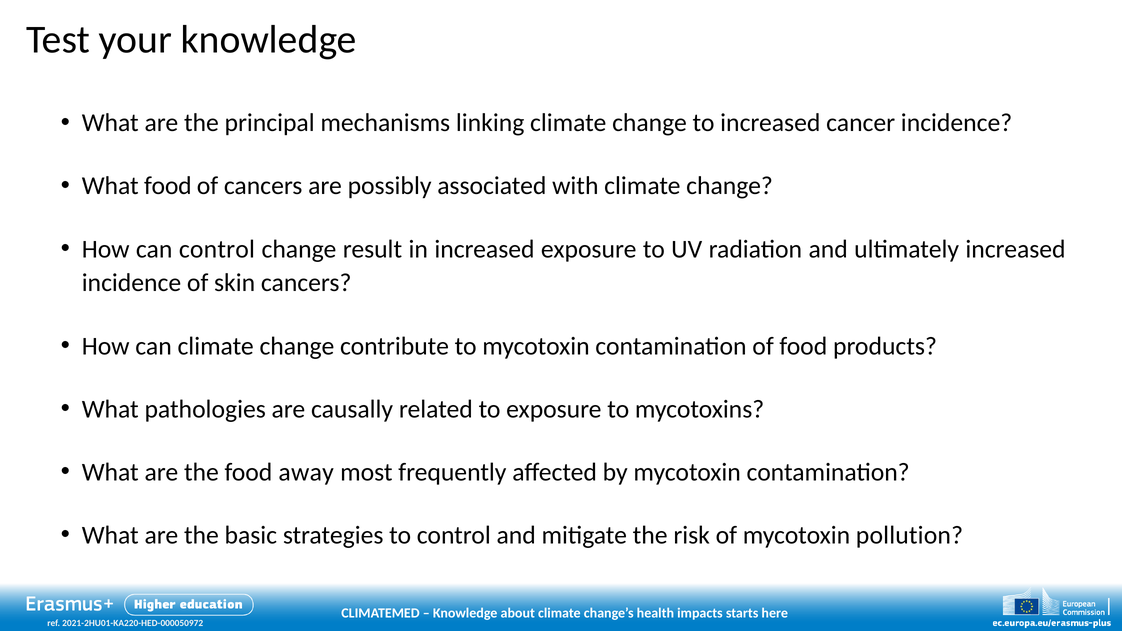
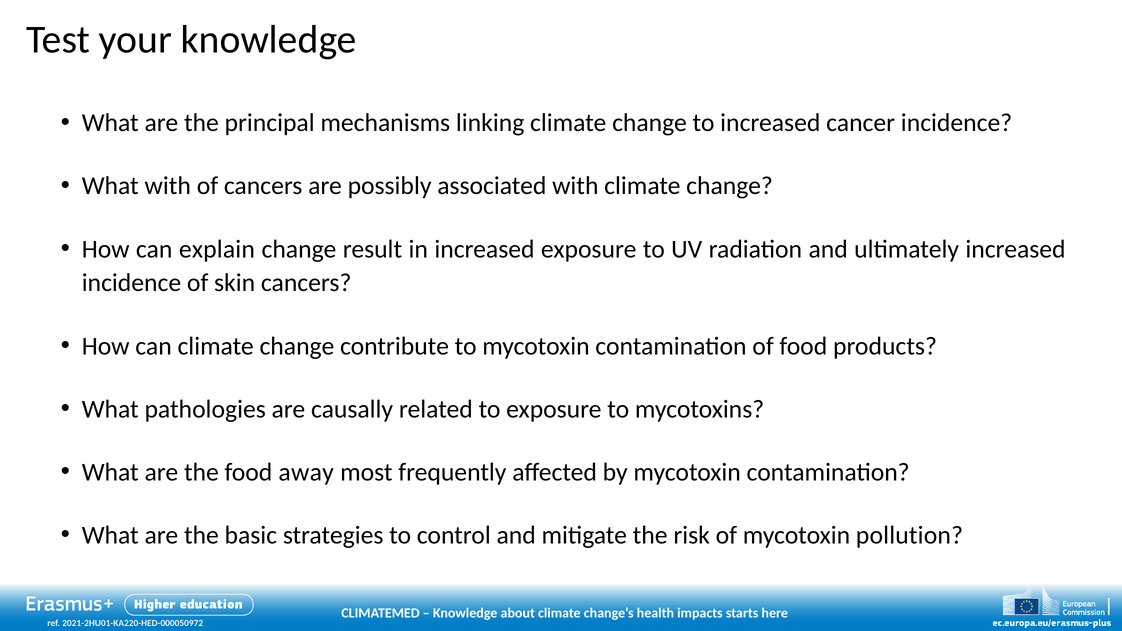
What food: food -> with
can control: control -> explain
